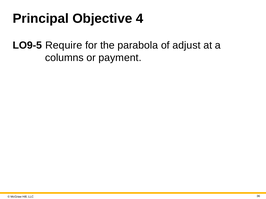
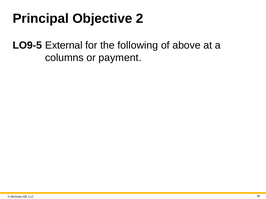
4: 4 -> 2
Require: Require -> External
parabola: parabola -> following
adjust: adjust -> above
